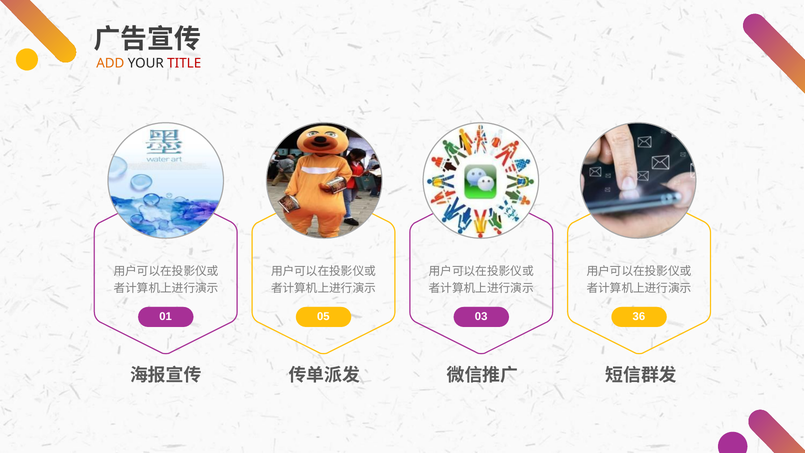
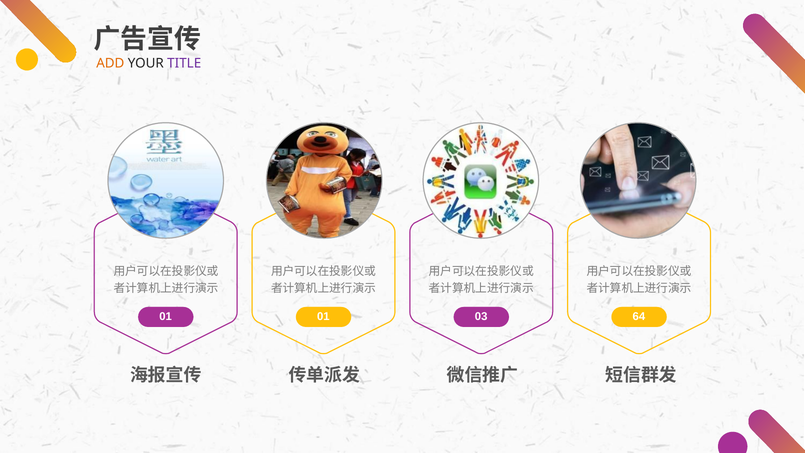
TITLE colour: red -> purple
01 05: 05 -> 01
36: 36 -> 64
